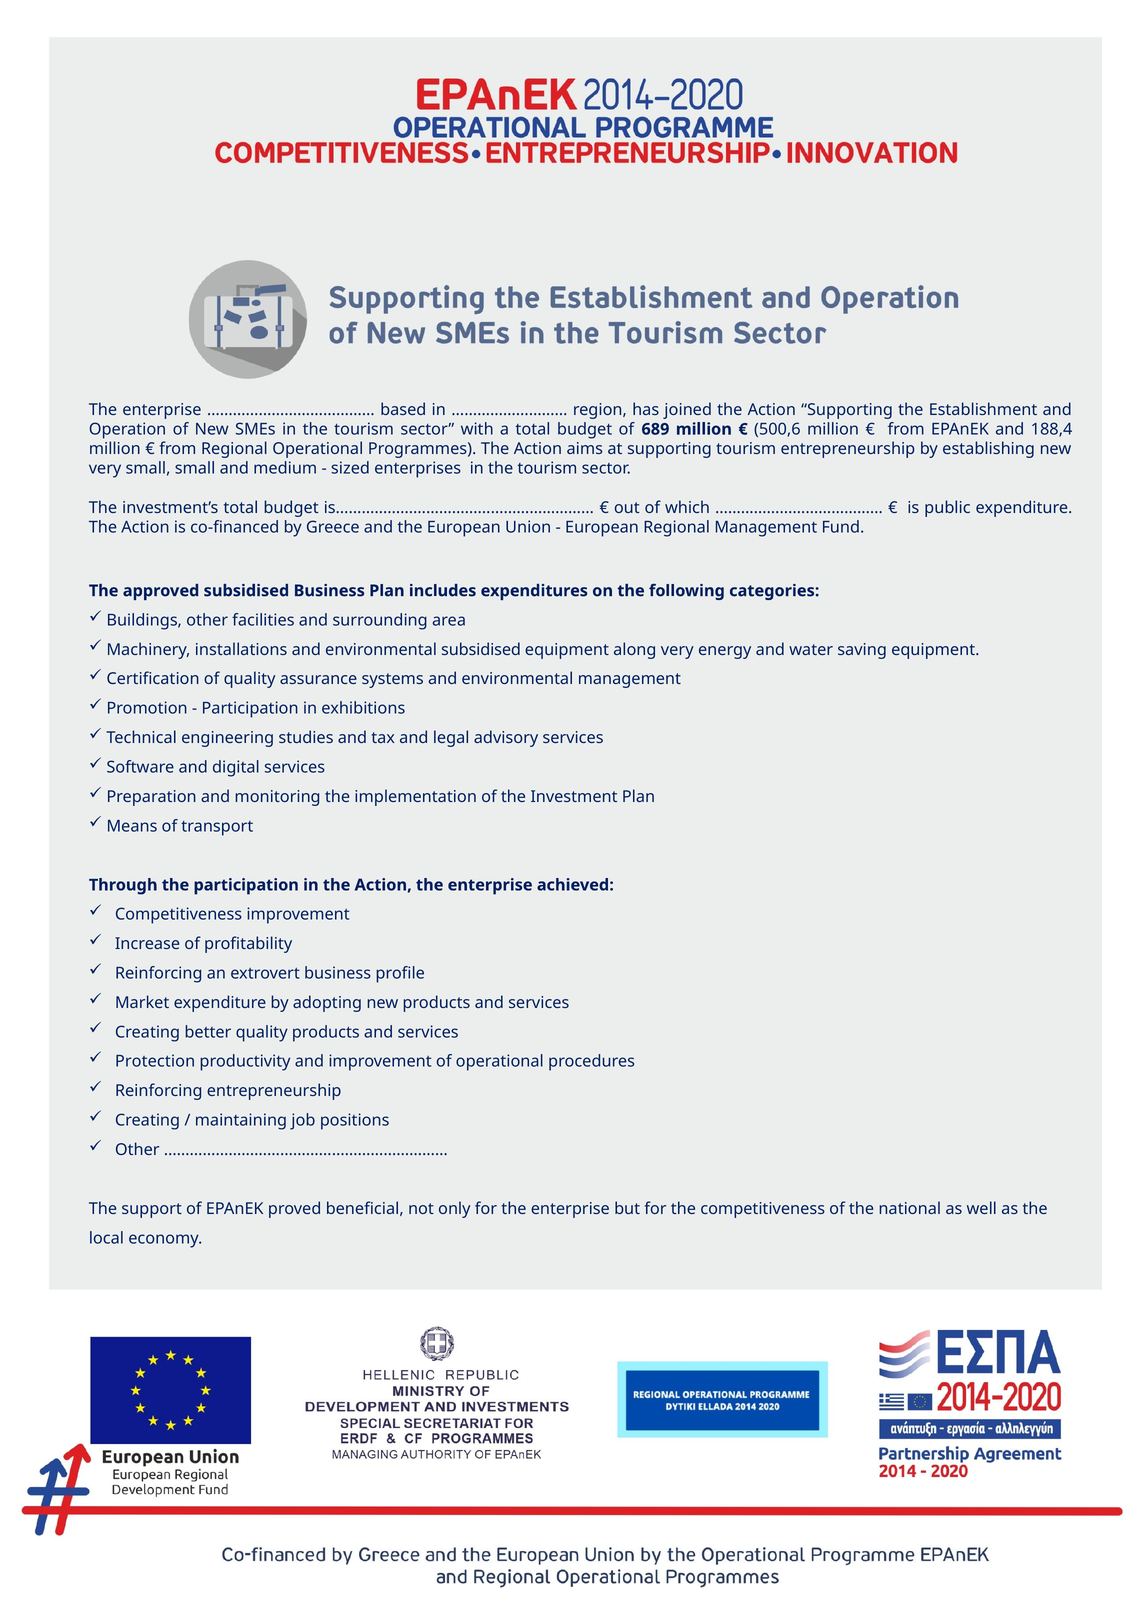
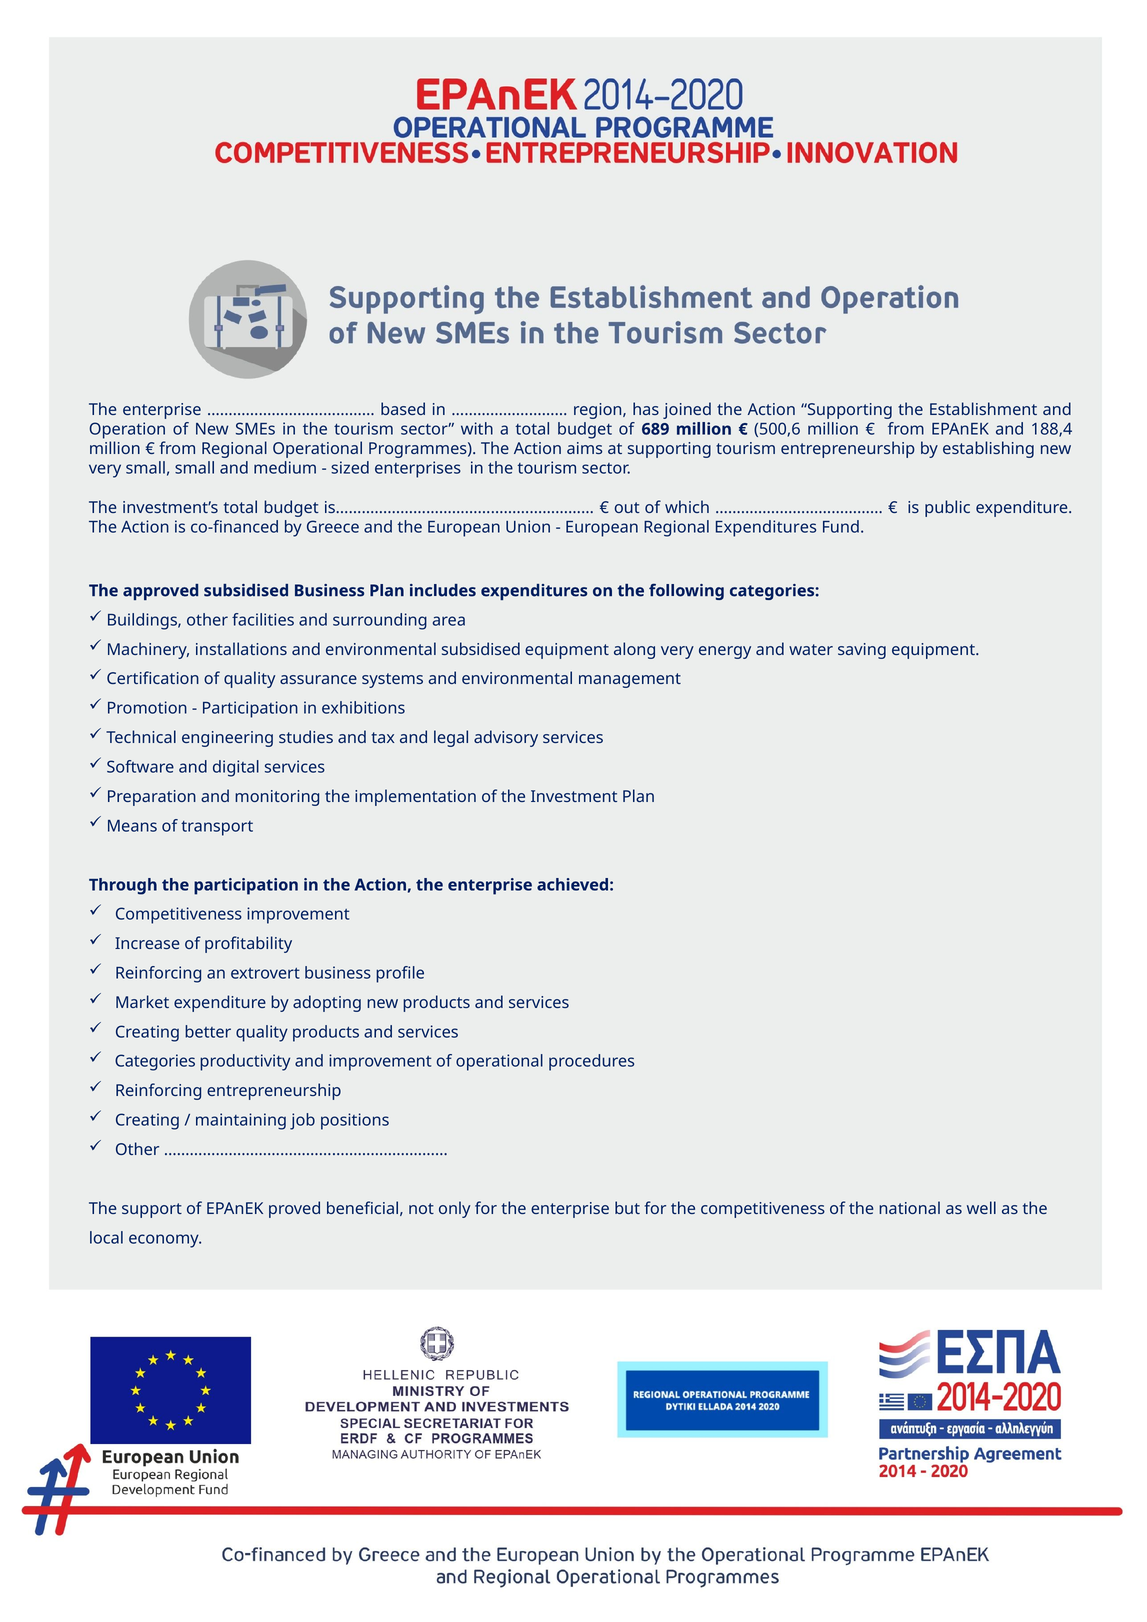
Regional Management: Management -> Expenditures
Protection at (155, 1062): Protection -> Categories
